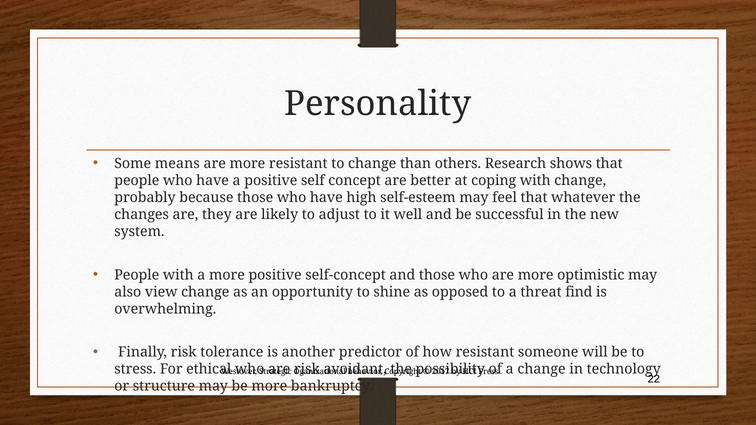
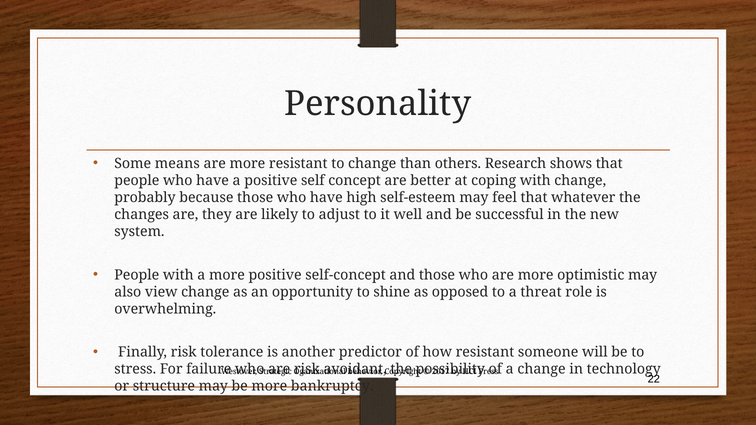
find: find -> role
ethical: ethical -> failure
